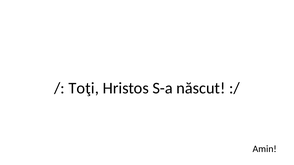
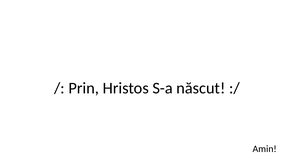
Toţi: Toţi -> Prin
